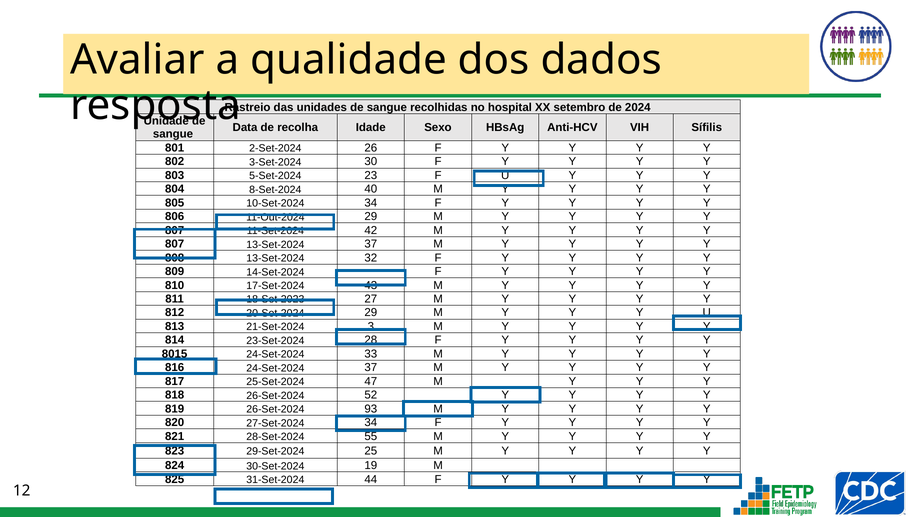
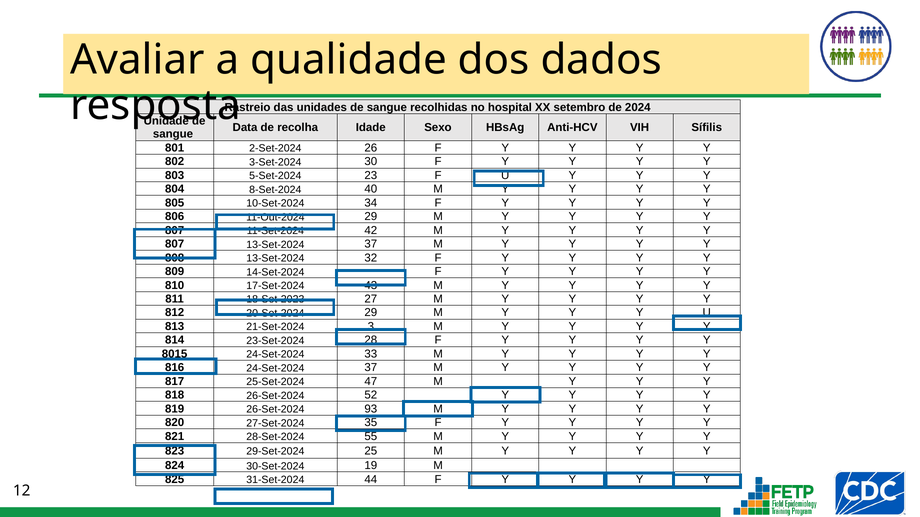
27-Set-2024 34: 34 -> 35
